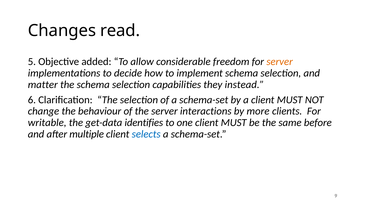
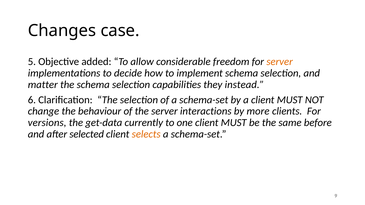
read: read -> case
writable: writable -> versions
identifies: identifies -> currently
multiple: multiple -> selected
selects colour: blue -> orange
